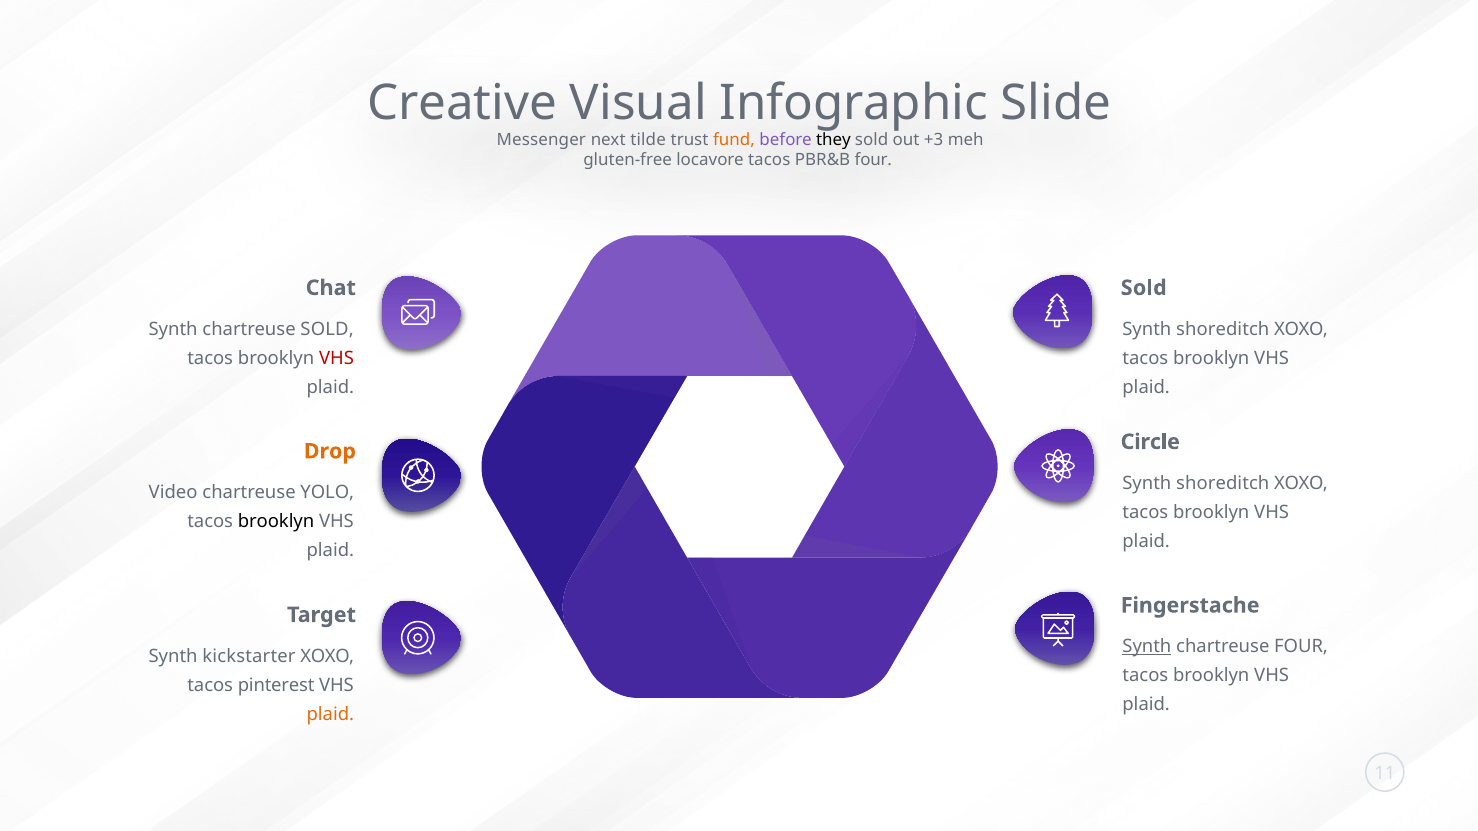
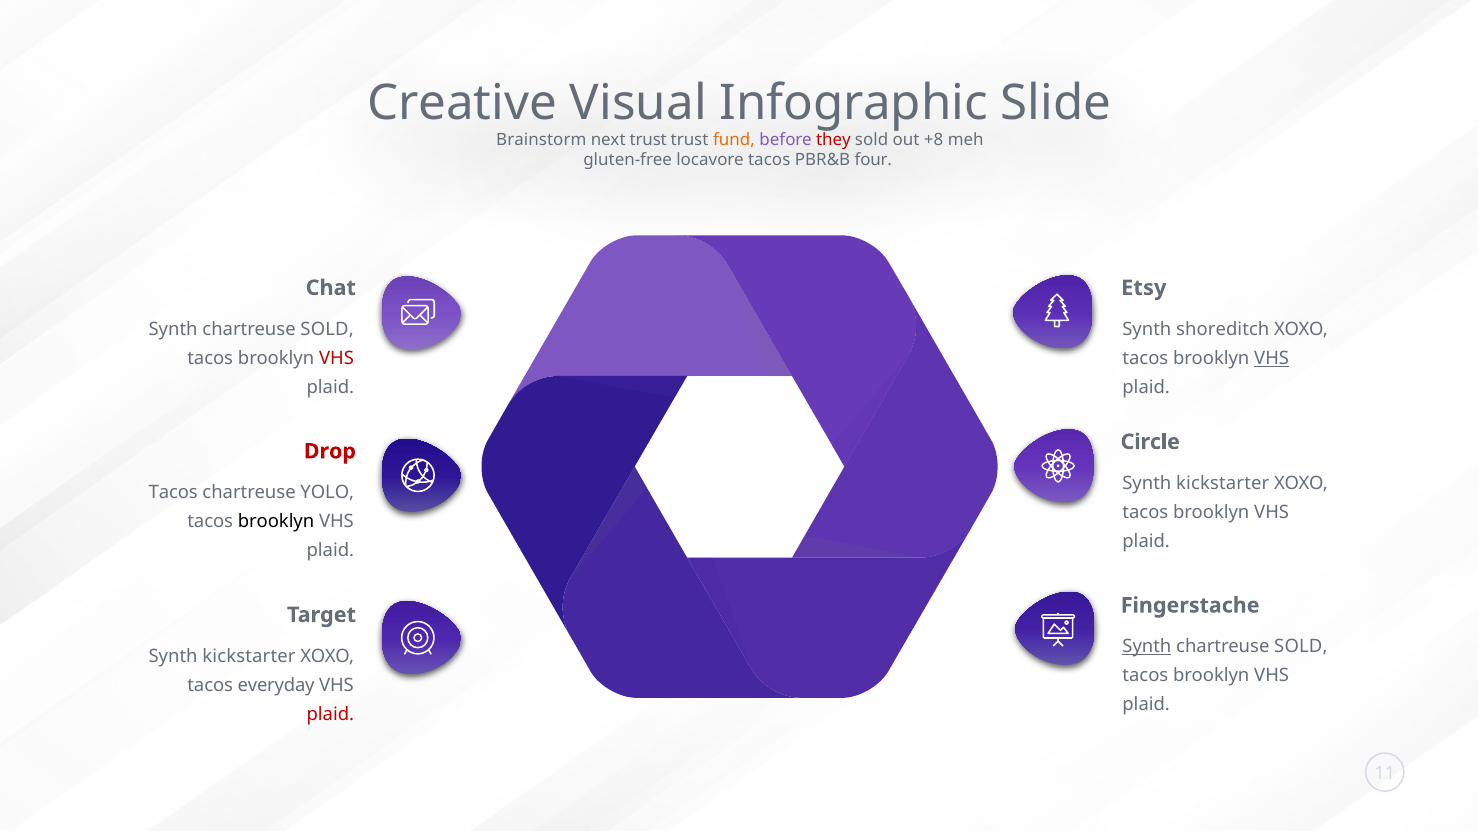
Messenger: Messenger -> Brainstorm
next tilde: tilde -> trust
they colour: black -> red
+3: +3 -> +8
Sold at (1144, 288): Sold -> Etsy
VHS at (1272, 358) underline: none -> present
Drop colour: orange -> red
shoreditch at (1223, 484): shoreditch -> kickstarter
Video at (173, 493): Video -> Tacos
FOUR at (1301, 647): FOUR -> SOLD
pinterest: pinterest -> everyday
plaid at (330, 714) colour: orange -> red
